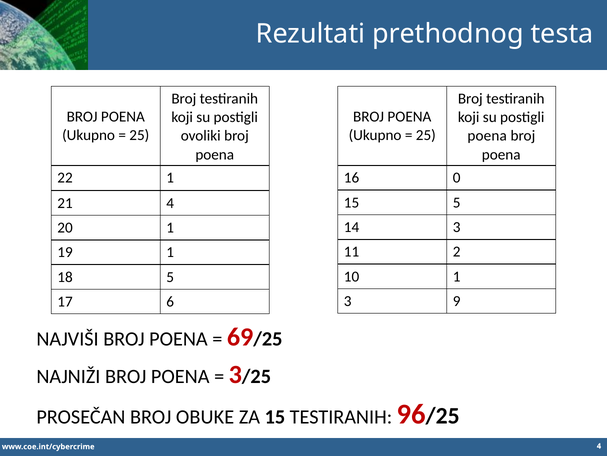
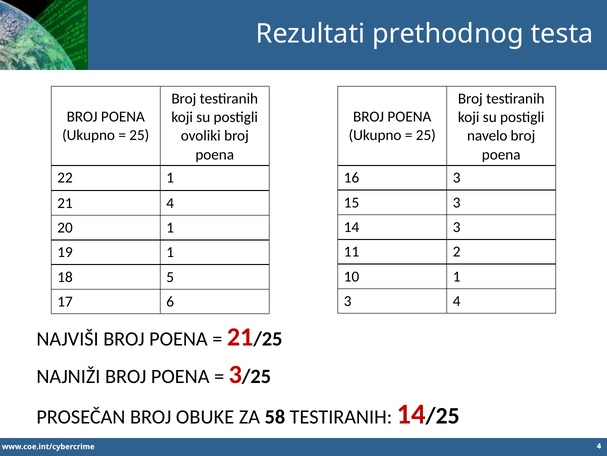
poena at (487, 136): poena -> navelo
16 0: 0 -> 3
15 5: 5 -> 3
3 9: 9 -> 4
69 at (240, 337): 69 -> 21
ZA 15: 15 -> 58
TESTIRANIH 96: 96 -> 14
